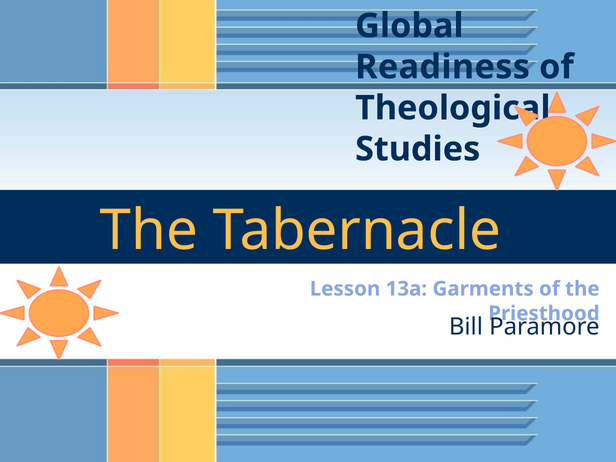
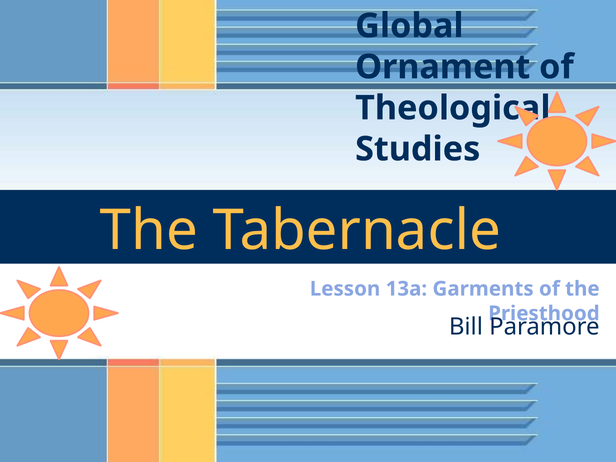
Readiness: Readiness -> Ornament
